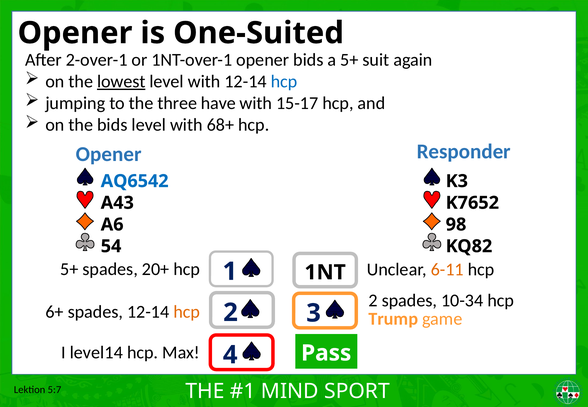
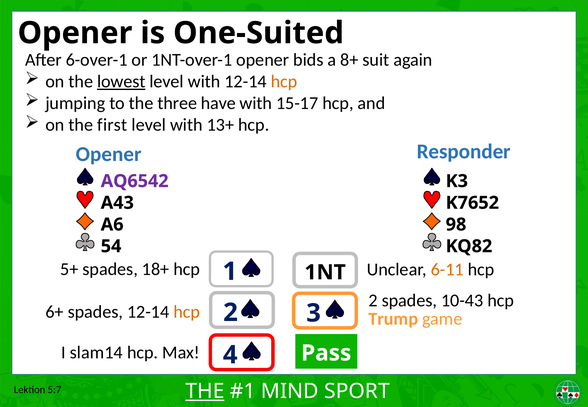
2-over-1: 2-over-1 -> 6-over-1
a 5+: 5+ -> 8+
hcp at (284, 82) colour: blue -> orange
the bids: bids -> first
68+: 68+ -> 13+
AQ6542 colour: blue -> purple
20+: 20+ -> 18+
10-34: 10-34 -> 10-43
level14: level14 -> slam14
THE at (205, 391) underline: none -> present
